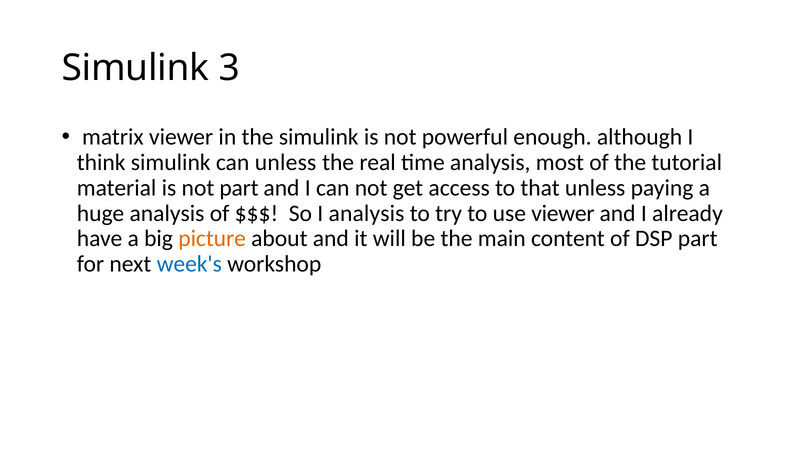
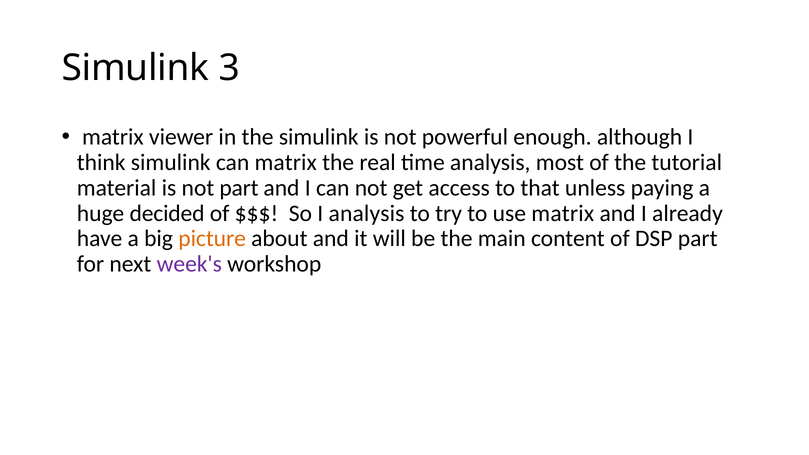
can unless: unless -> matrix
huge analysis: analysis -> decided
use viewer: viewer -> matrix
week's colour: blue -> purple
